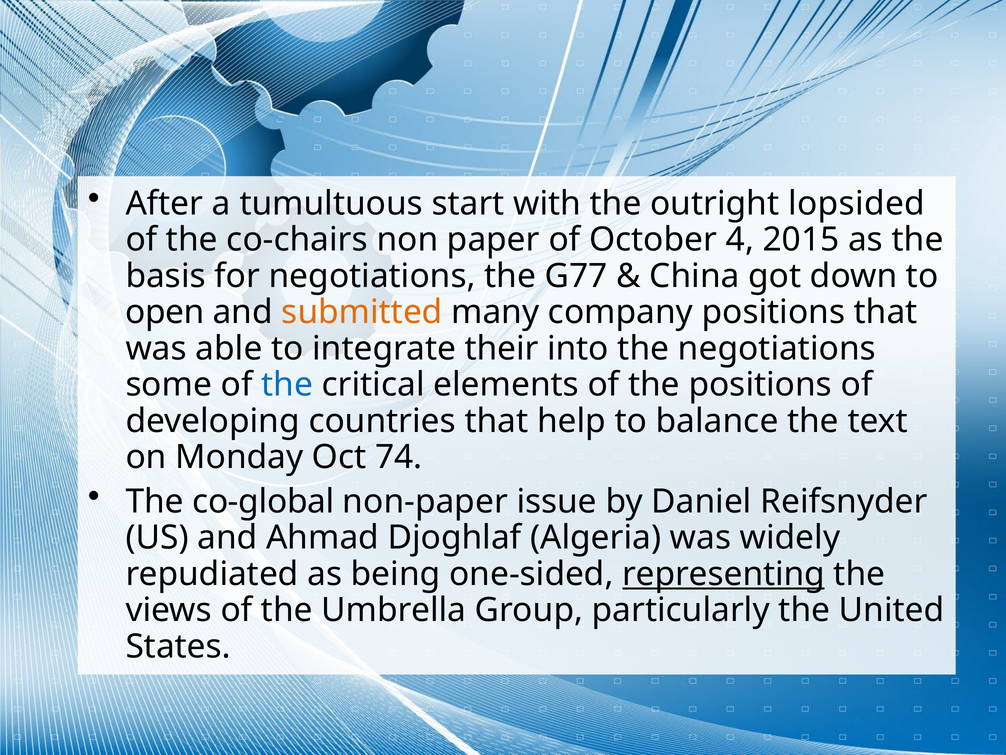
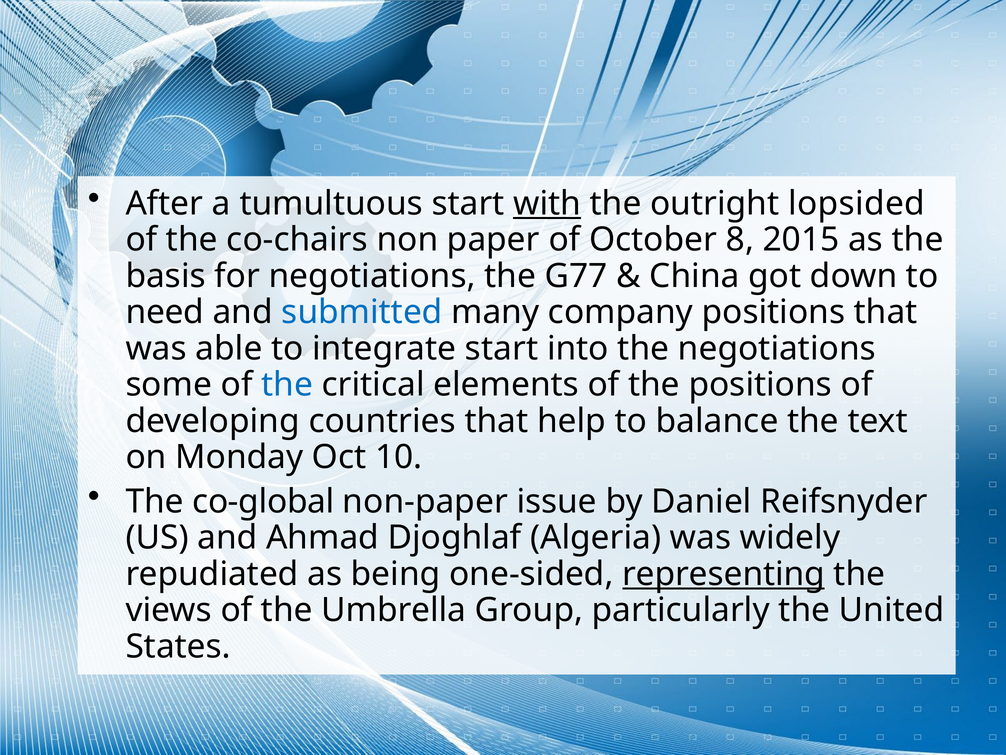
with underline: none -> present
4: 4 -> 8
open: open -> need
submitted colour: orange -> blue
integrate their: their -> start
74: 74 -> 10
